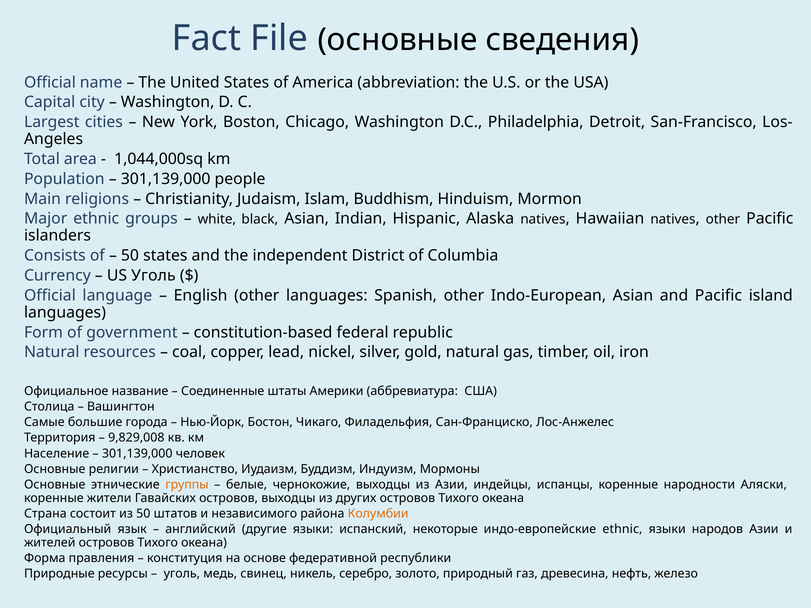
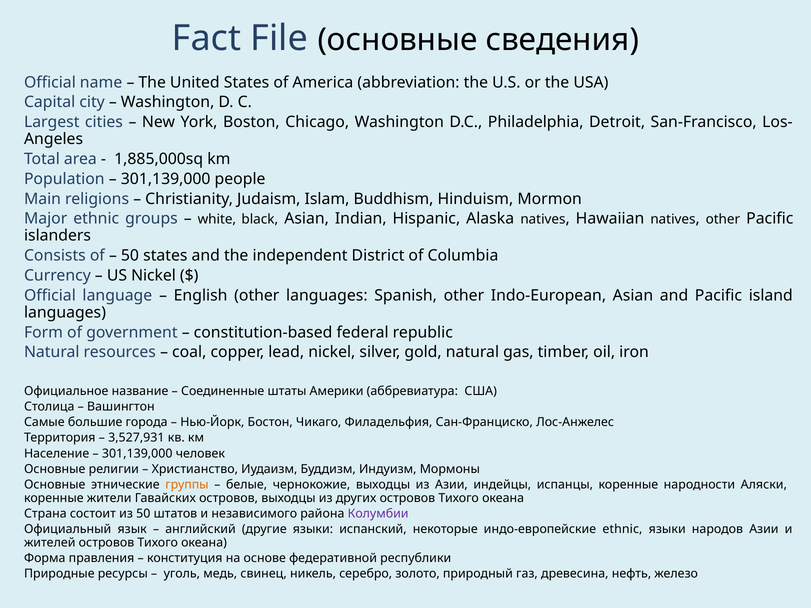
1,044,000sq: 1,044,000sq -> 1,885,000sq
US Уголь: Уголь -> Nickel
9,829,008: 9,829,008 -> 3,527,931
Колумбии colour: orange -> purple
